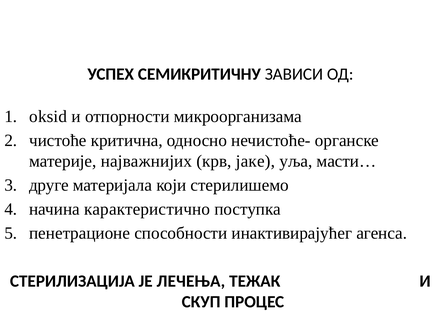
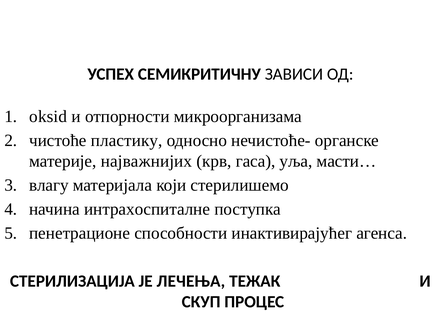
критична: критична -> пластику
јаке: јаке -> гаса
друге: друге -> влагу
карактеристично: карактеристично -> интрахоспиталне
